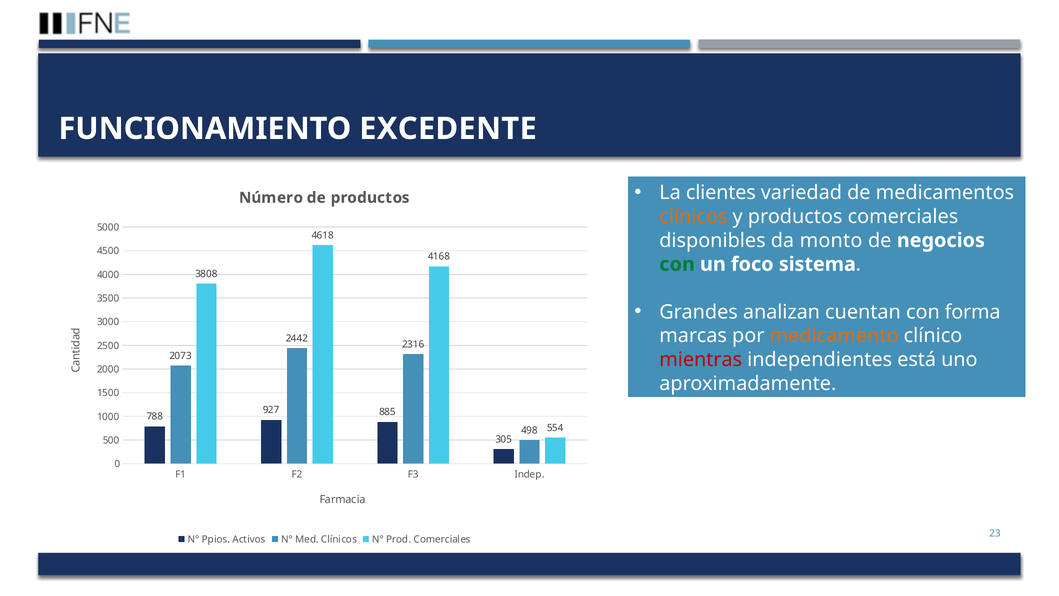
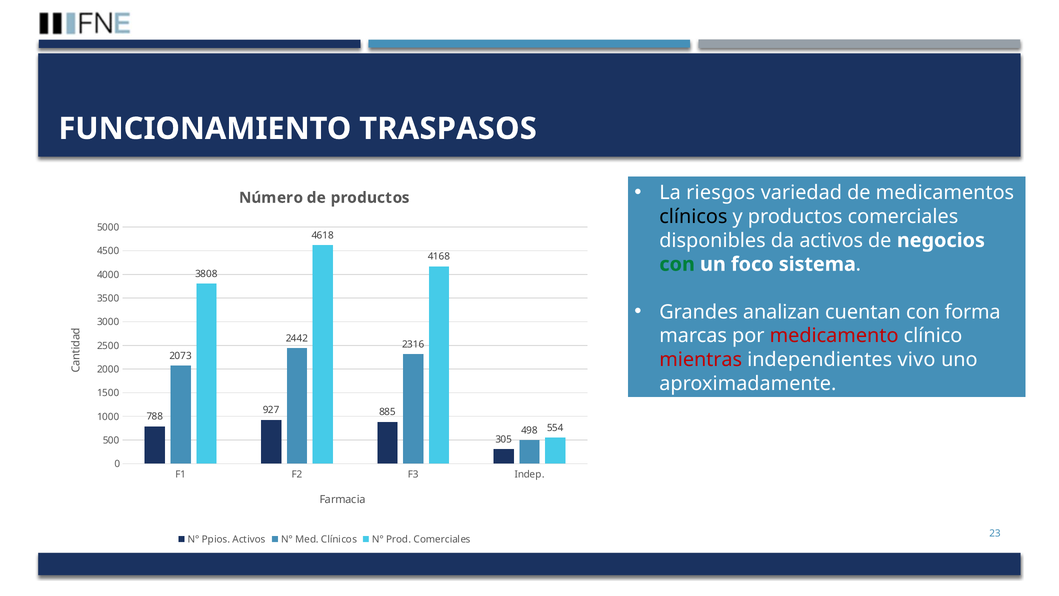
EXCEDENTE: EXCEDENTE -> TRASPASOS
clientes: clientes -> riesgos
clínicos at (693, 216) colour: orange -> black
da monto: monto -> activos
medicamento colour: orange -> red
está: está -> vivo
